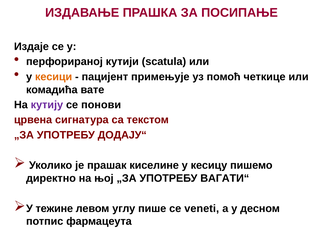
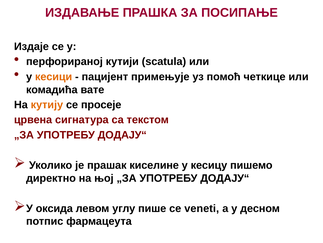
кутију colour: purple -> orange
понови: понови -> просеје
њој „ЗА УПОТРЕБУ ВАГАТИ“: ВАГАТИ“ -> ДОДАЈУ“
тежине: тежине -> оксида
